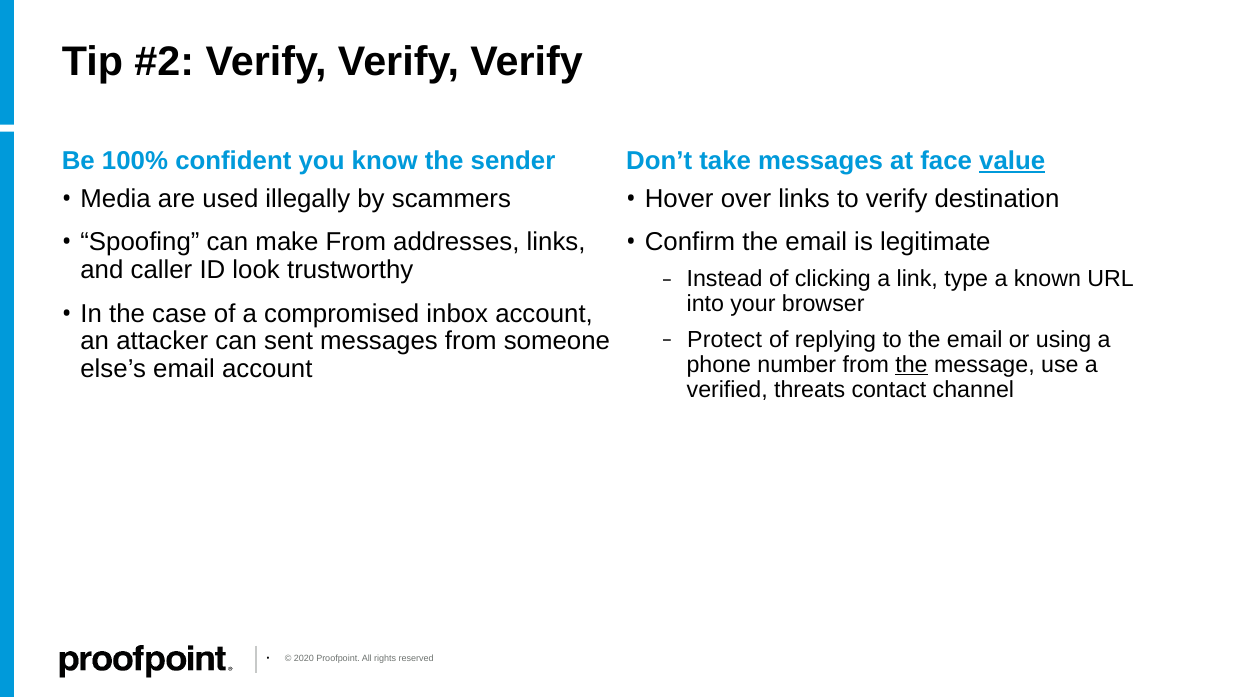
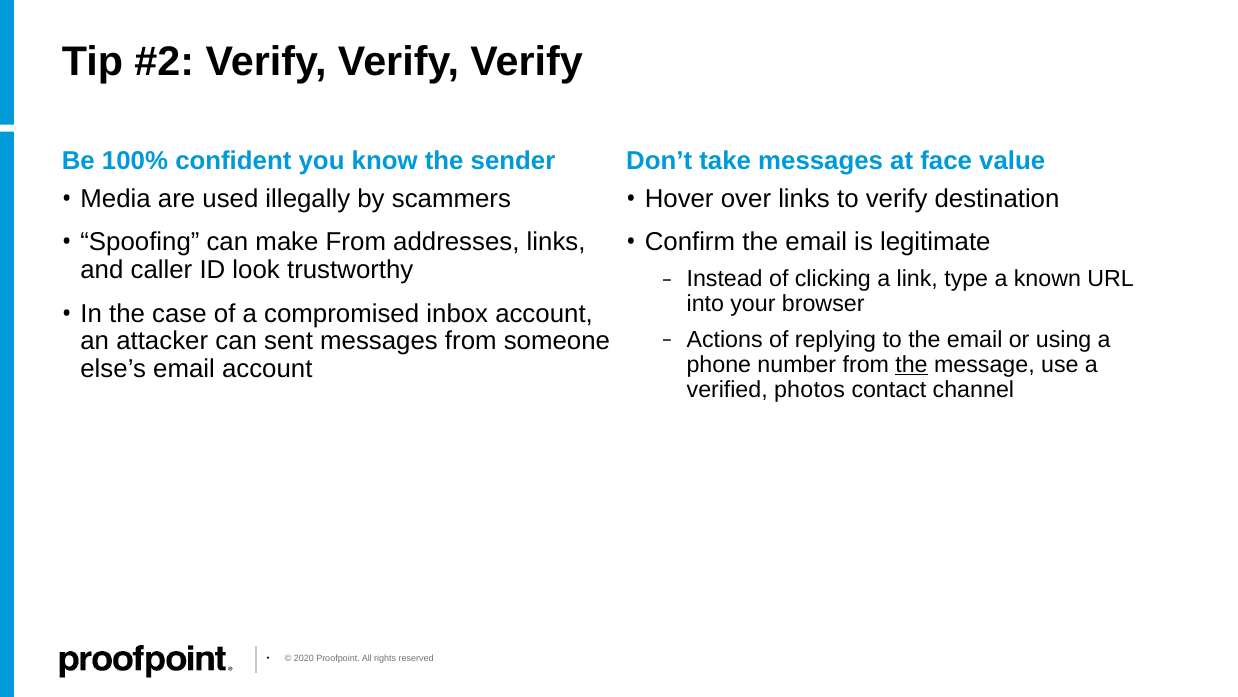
value underline: present -> none
Protect: Protect -> Actions
threats: threats -> photos
